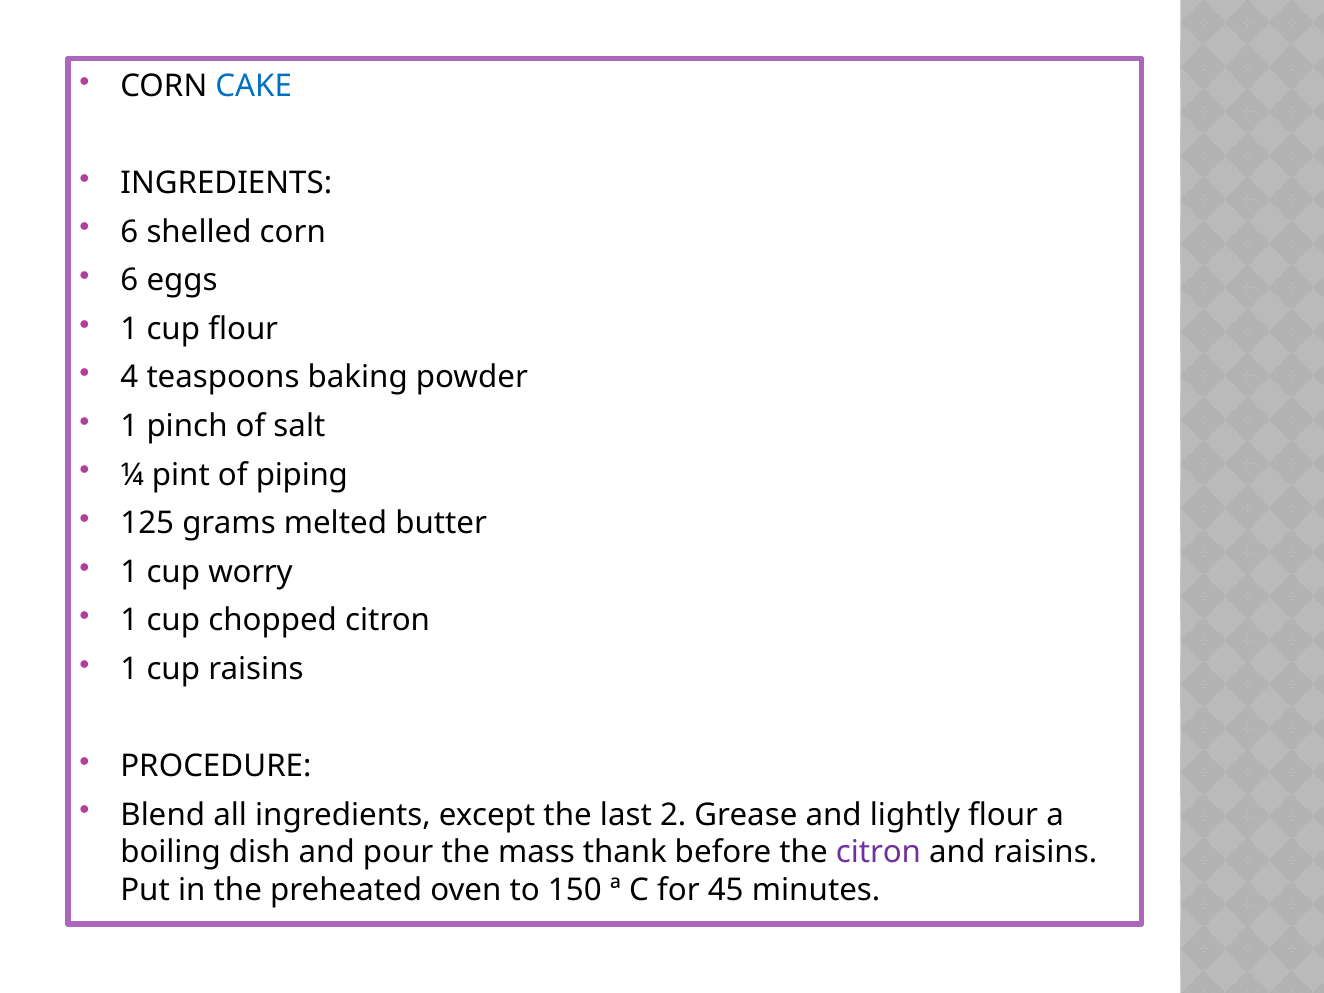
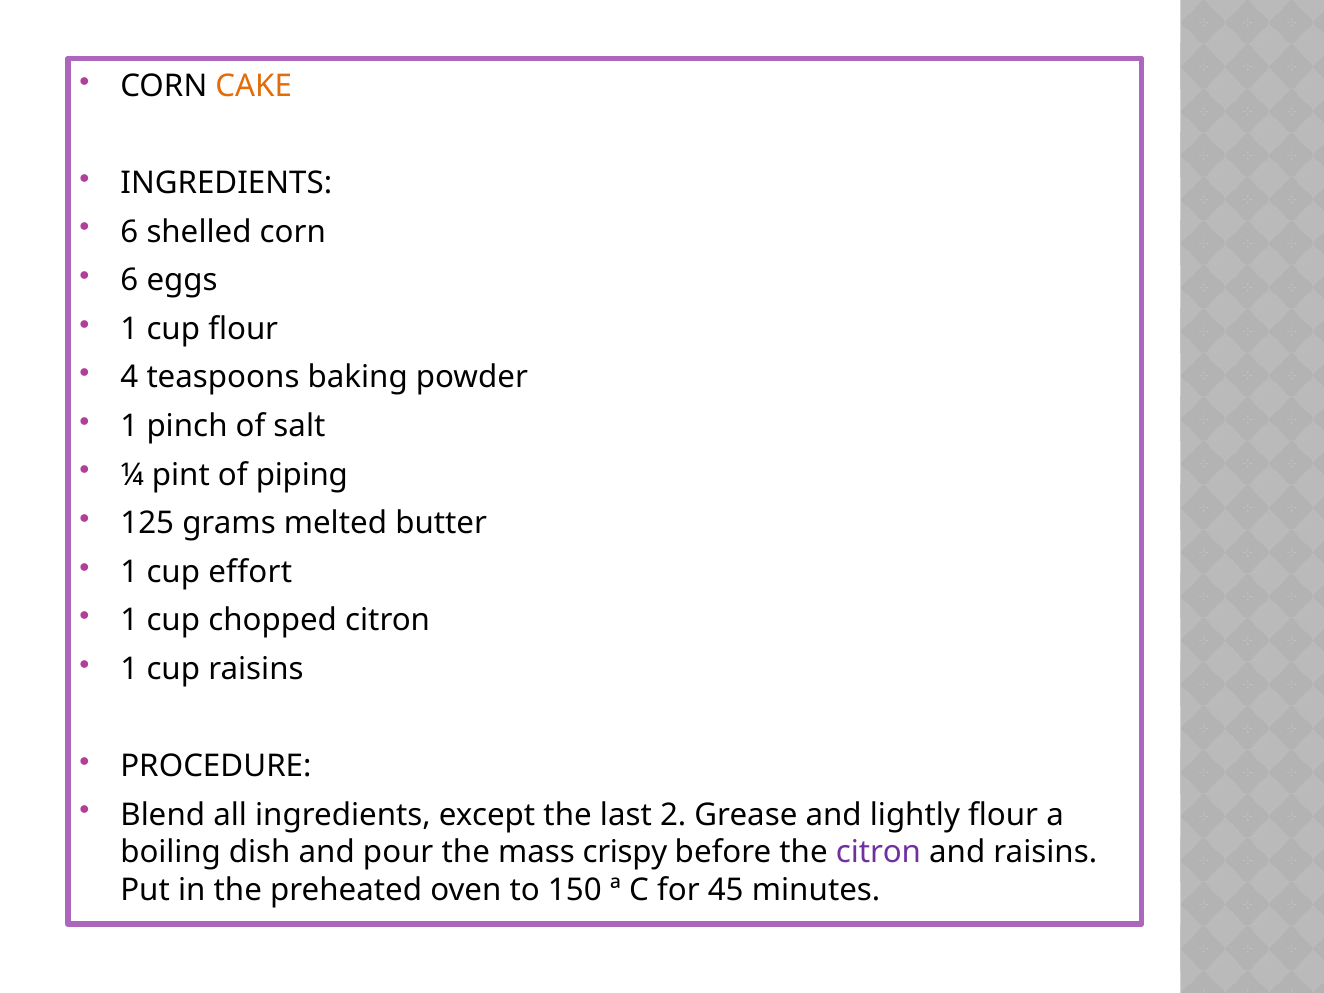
CAKE colour: blue -> orange
worry: worry -> effort
thank: thank -> crispy
